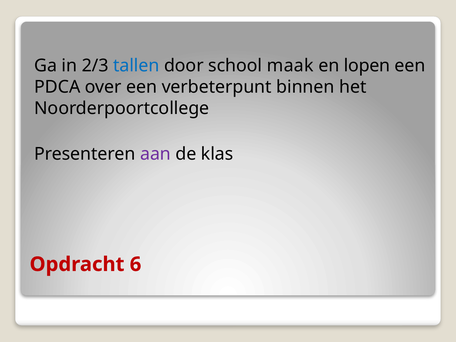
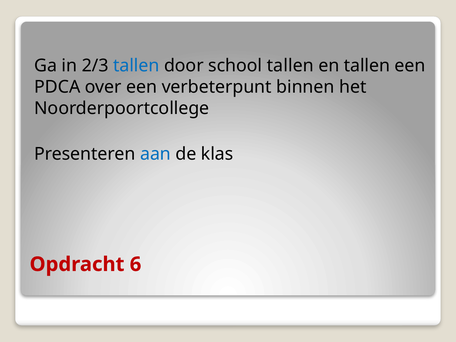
school maak: maak -> tallen
en lopen: lopen -> tallen
aan colour: purple -> blue
